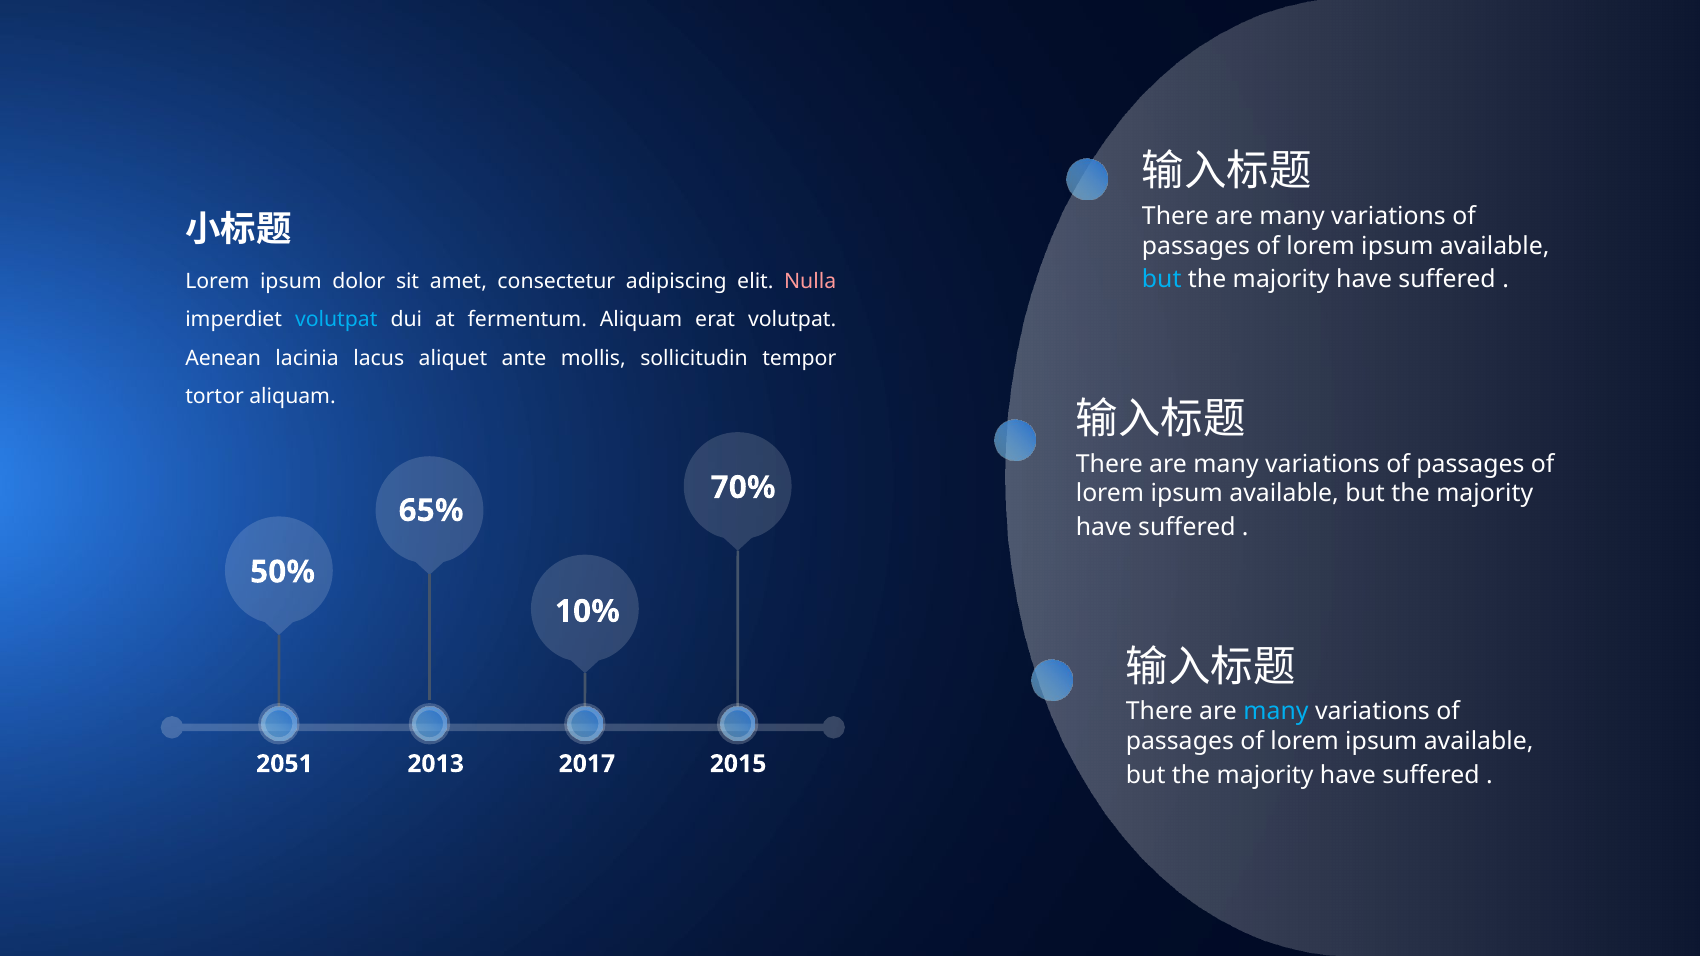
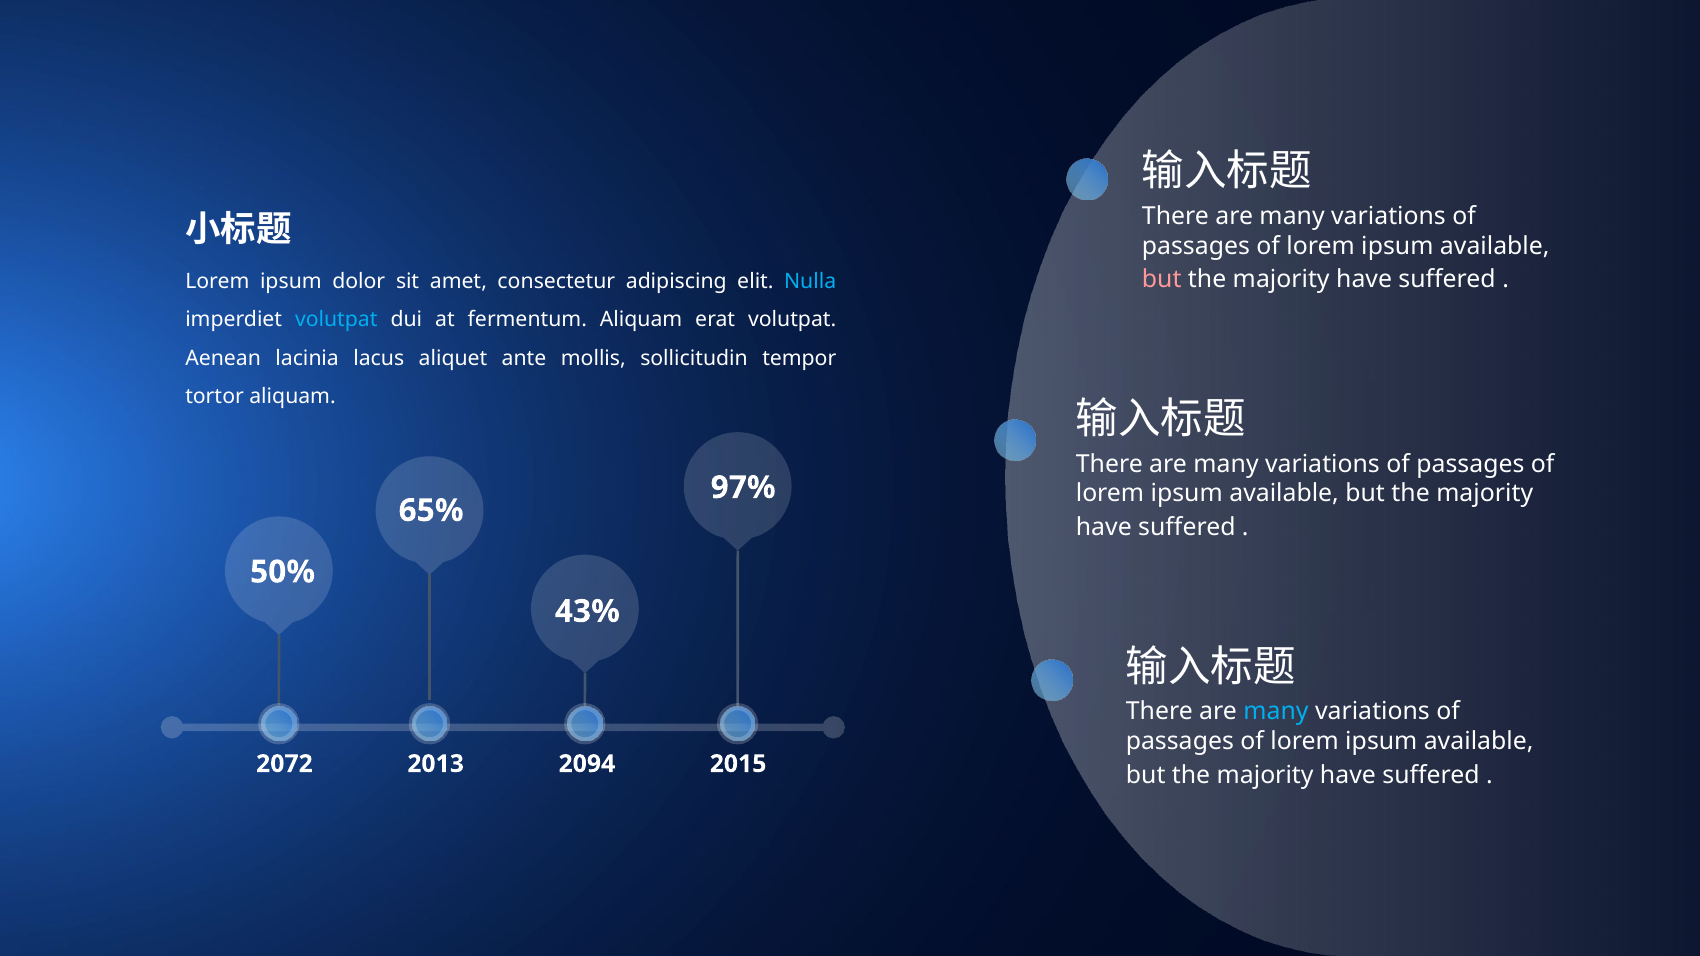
but at (1162, 279) colour: light blue -> pink
Nulla colour: pink -> light blue
70%: 70% -> 97%
10%: 10% -> 43%
2051: 2051 -> 2072
2017: 2017 -> 2094
